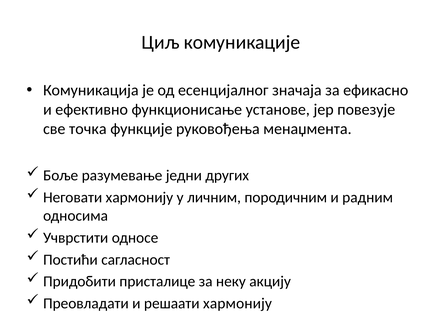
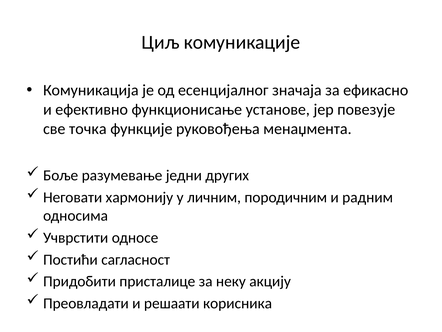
решаати хармонију: хармонију -> корисника
